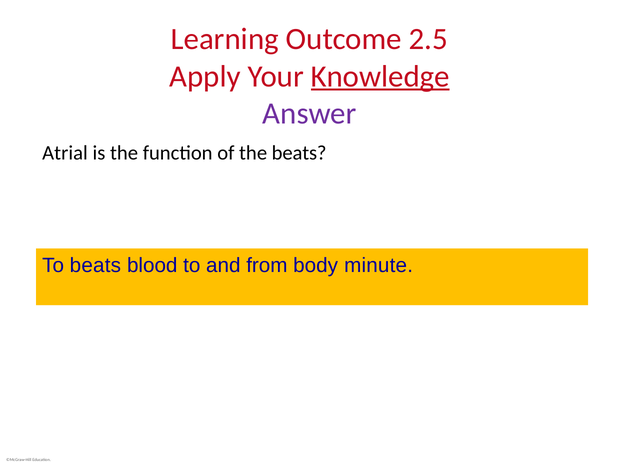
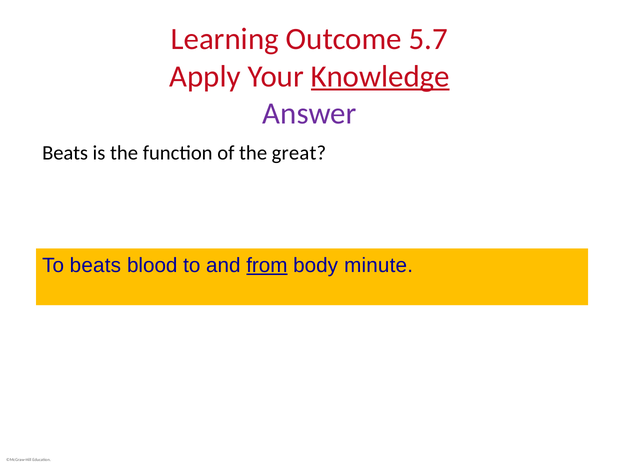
2.5: 2.5 -> 5.7
Atrial at (65, 153): Atrial -> Beats
the beats: beats -> great
from underline: none -> present
